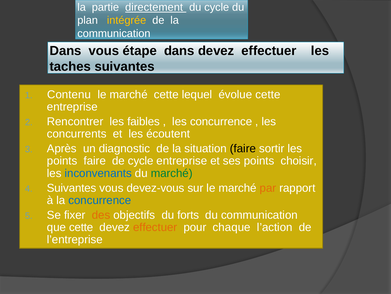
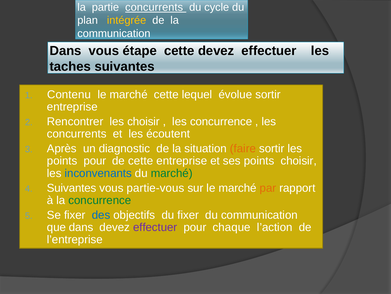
partie directement: directement -> concurrents
étape dans: dans -> cette
évolue cette: cette -> sortir
les faibles: faibles -> choisir
faire at (243, 148) colour: black -> orange
points faire: faire -> pour
de cycle: cycle -> cette
devez-vous: devez-vous -> partie-vous
concurrence at (100, 200) colour: blue -> green
des colour: orange -> blue
du forts: forts -> fixer
que cette: cette -> dans
effectuer at (155, 227) colour: orange -> purple
